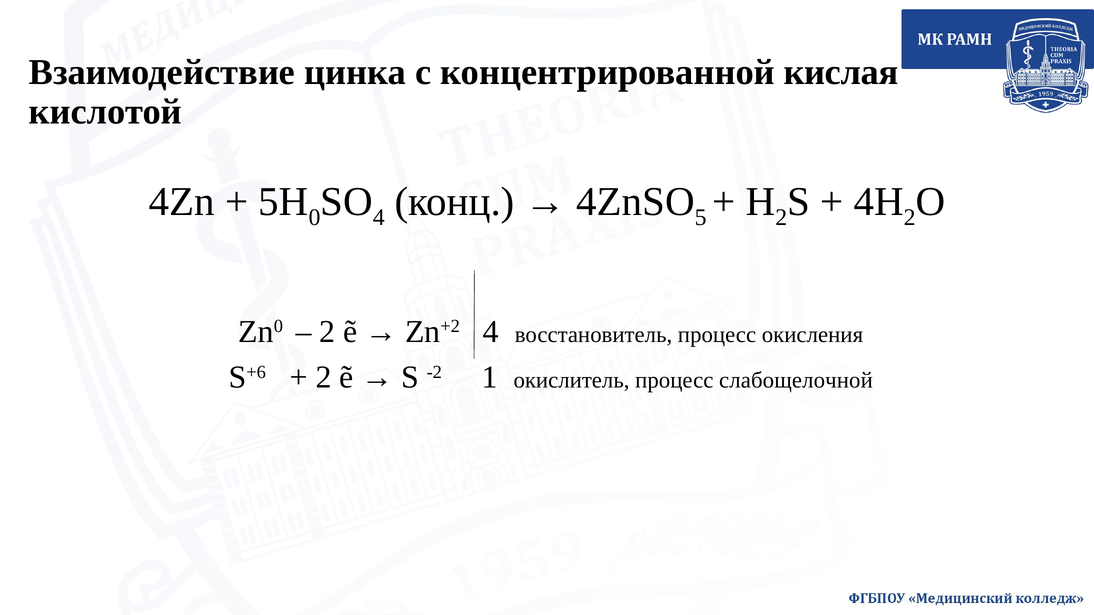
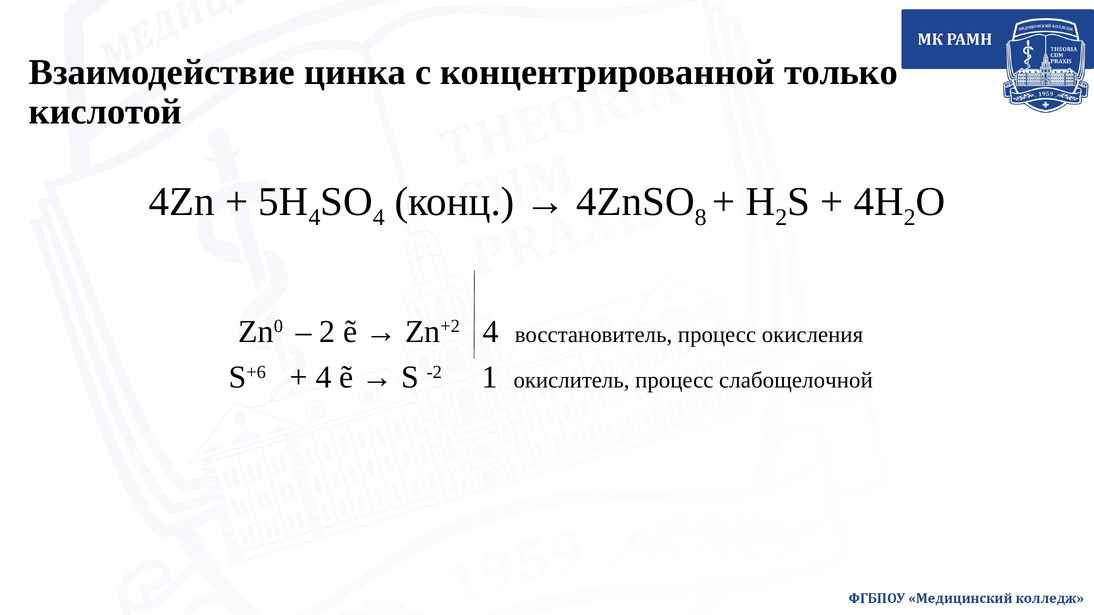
кислая: кислая -> только
0 at (314, 218): 0 -> 4
5: 5 -> 8
2 at (324, 378): 2 -> 4
